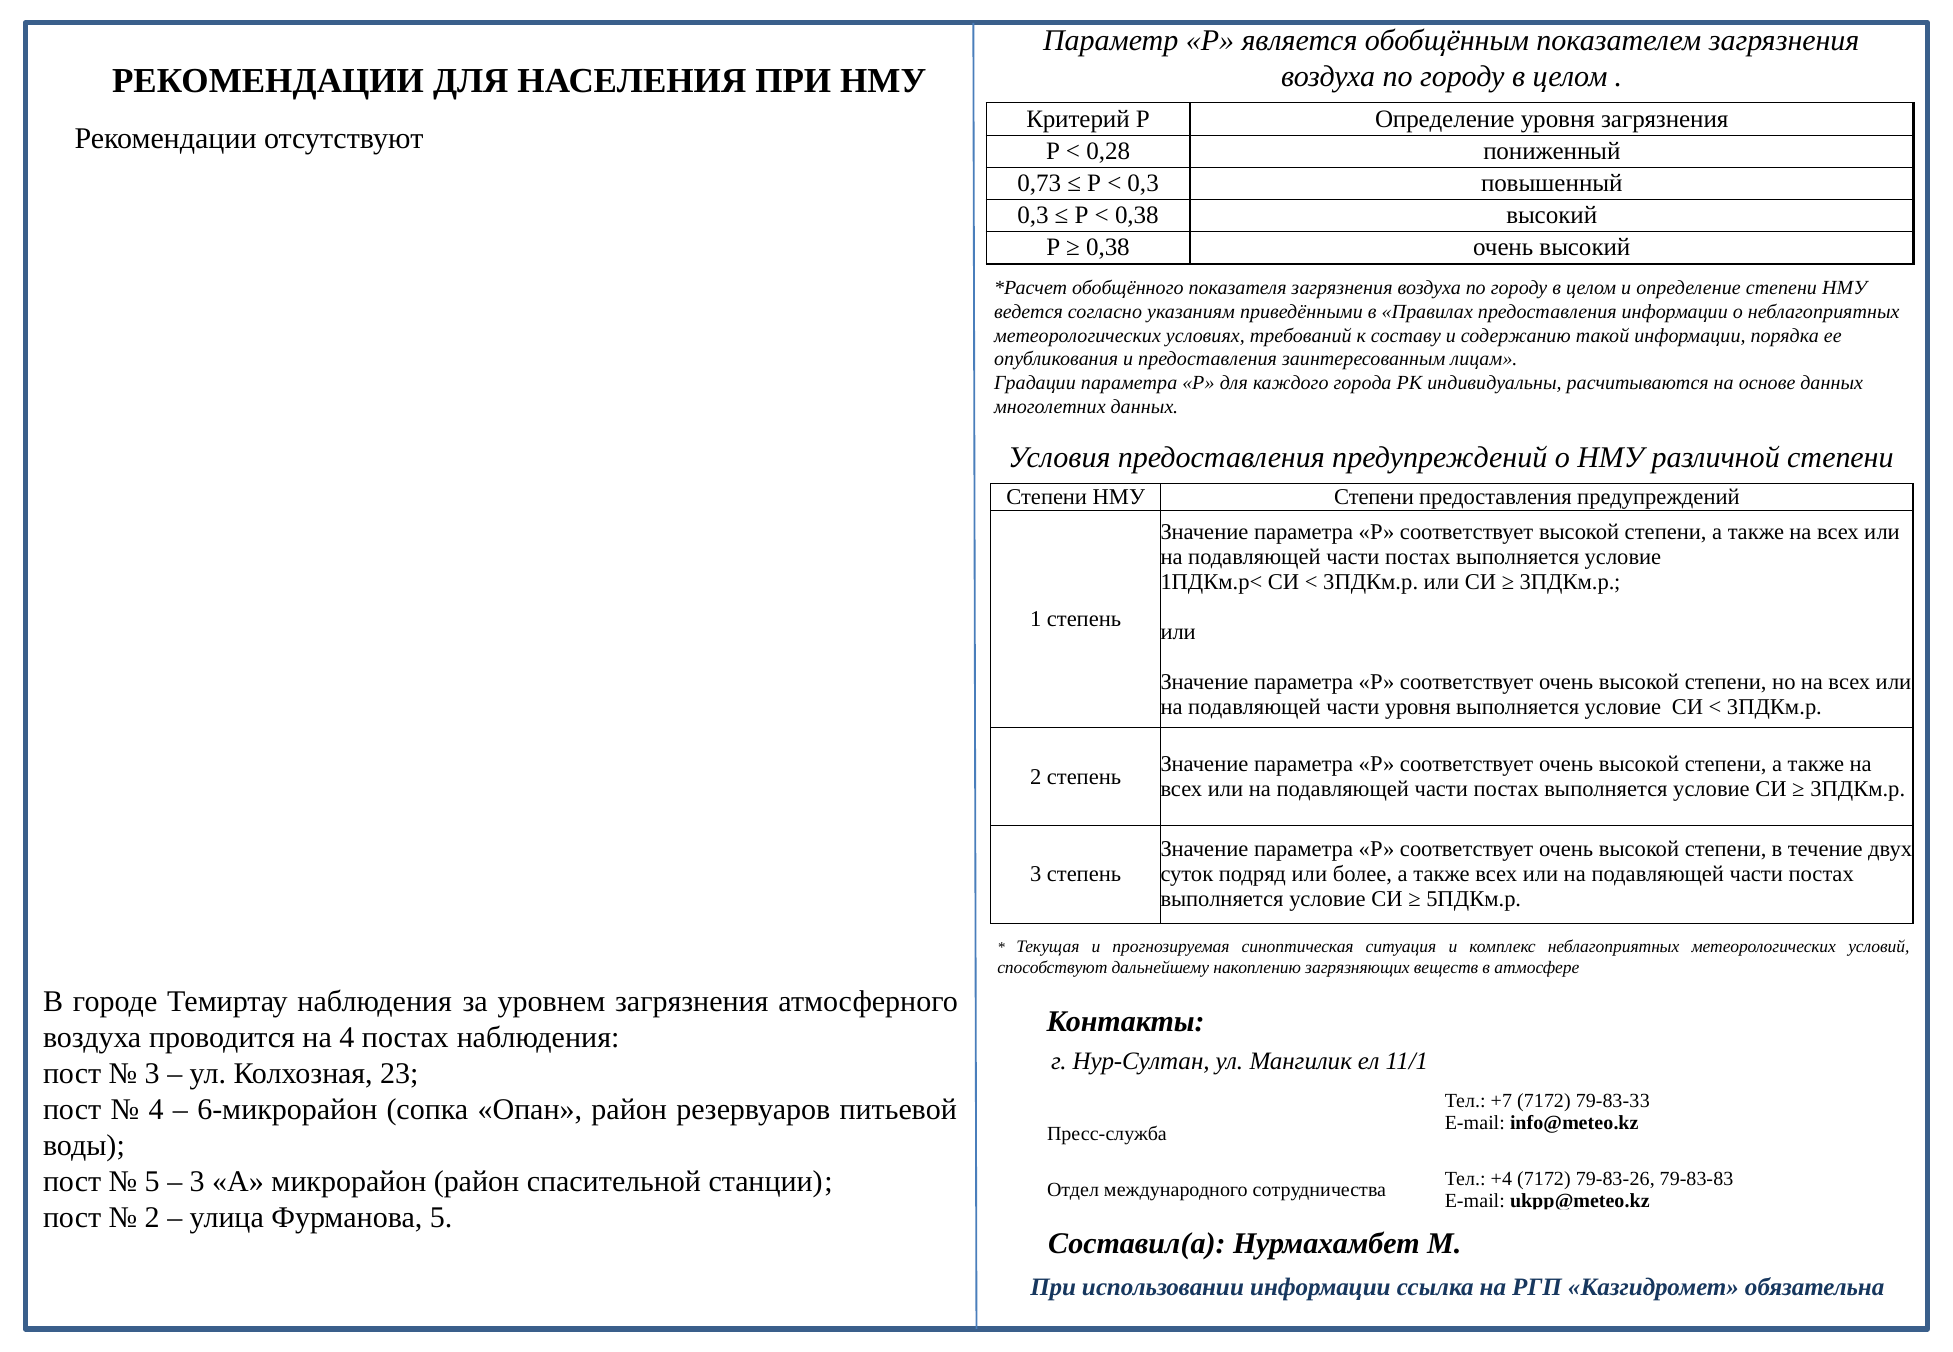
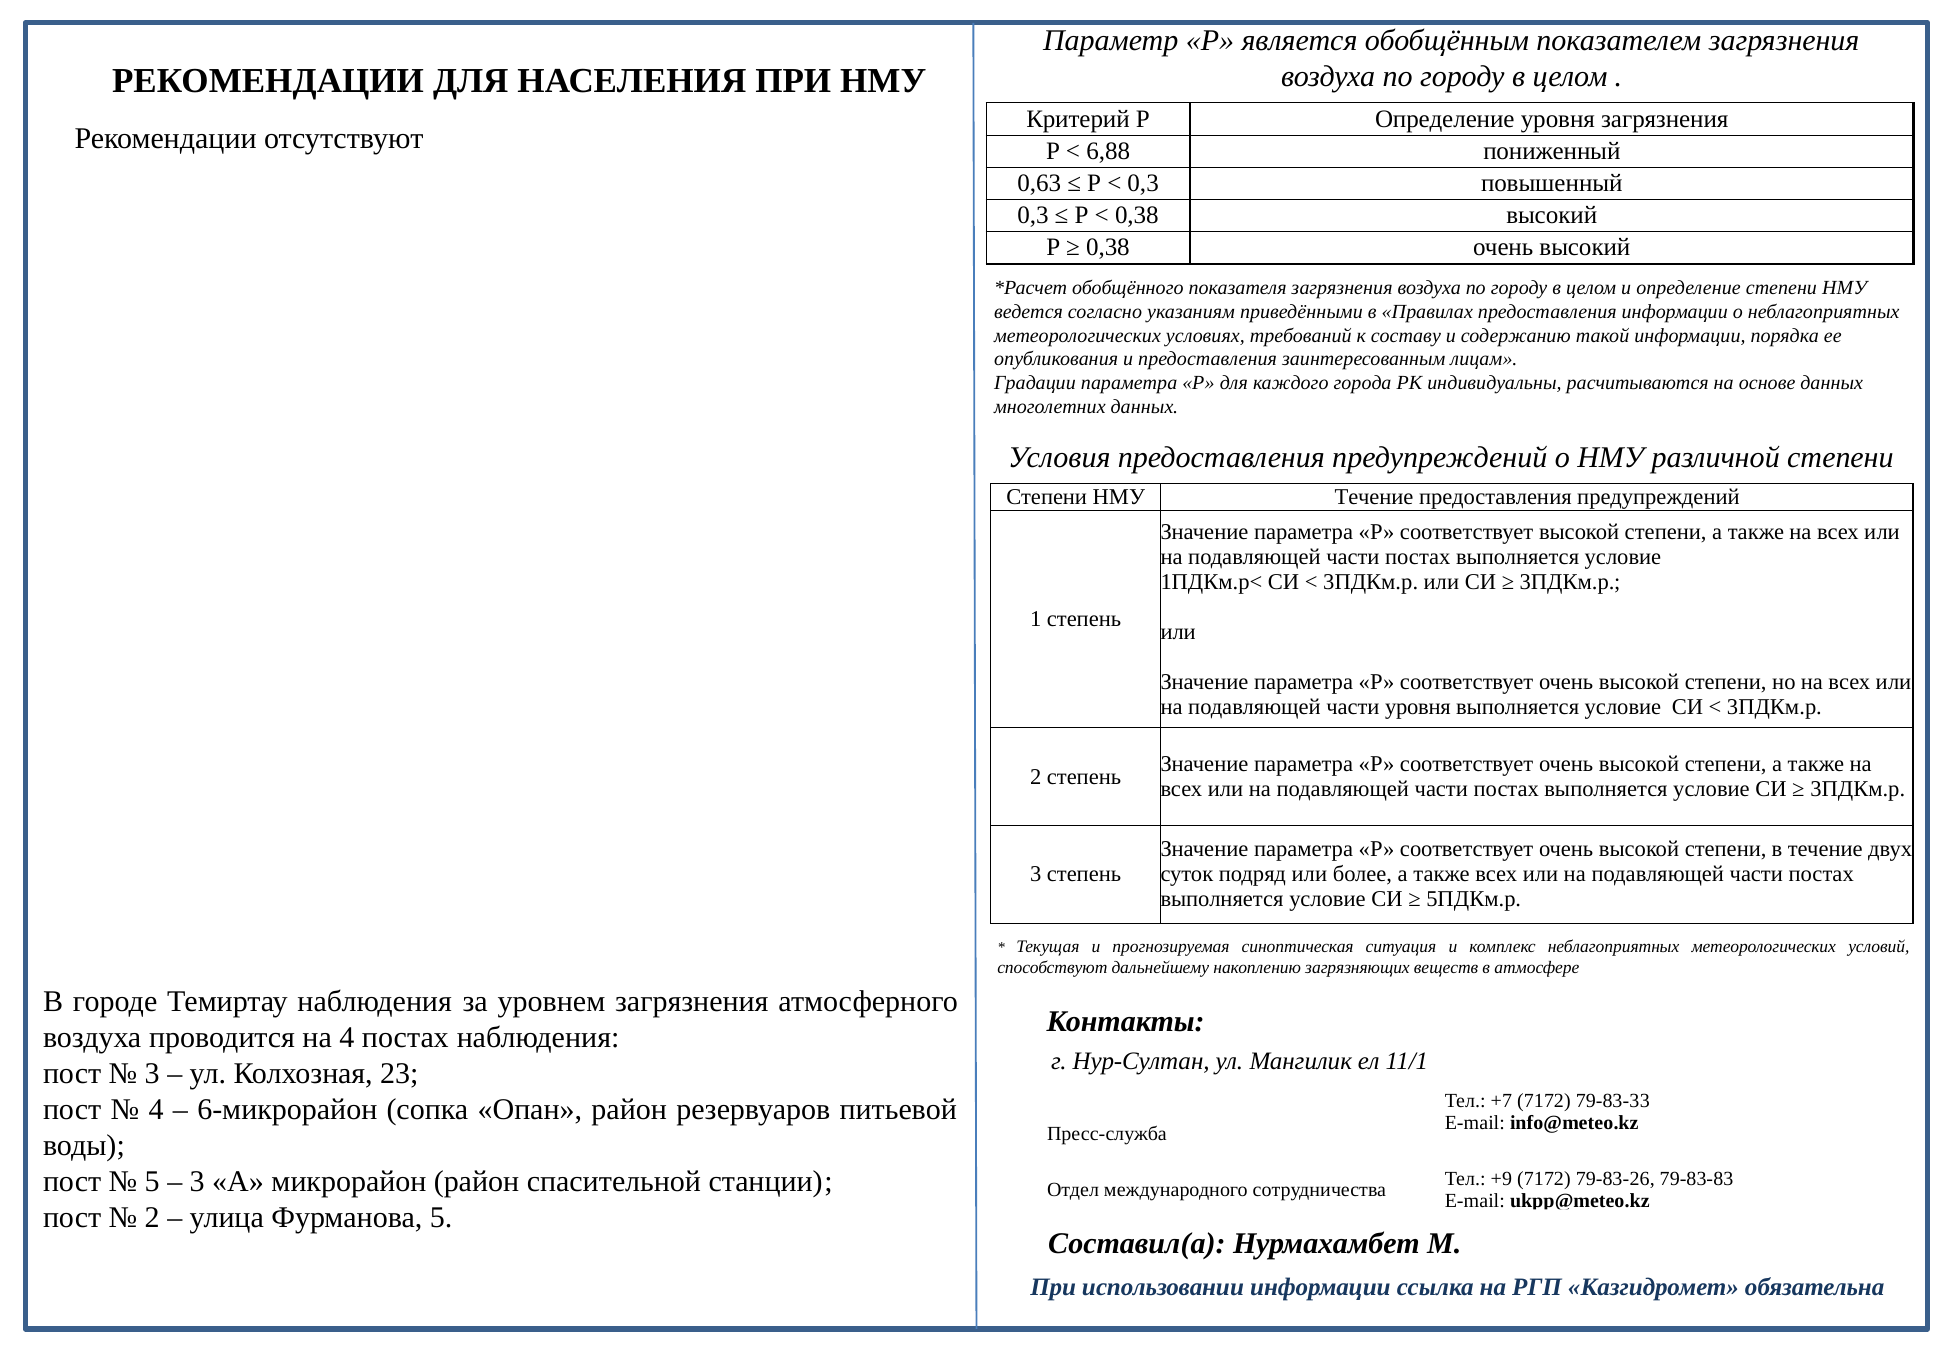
0,28: 0,28 -> 6,88
0,73: 0,73 -> 0,63
НМУ Степени: Степени -> Течение
+4: +4 -> +9
